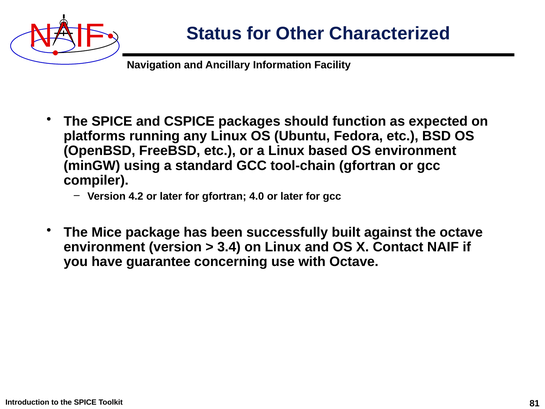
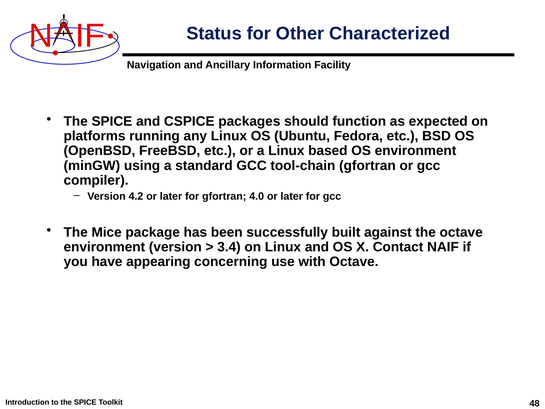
guarantee: guarantee -> appearing
81: 81 -> 48
